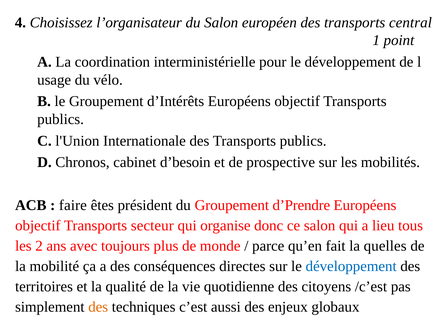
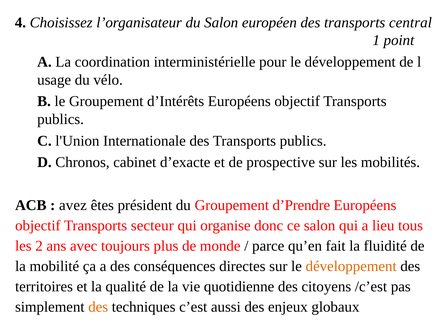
d’besoin: d’besoin -> d’exacte
faire: faire -> avez
quelles: quelles -> fluidité
développement at (351, 266) colour: blue -> orange
